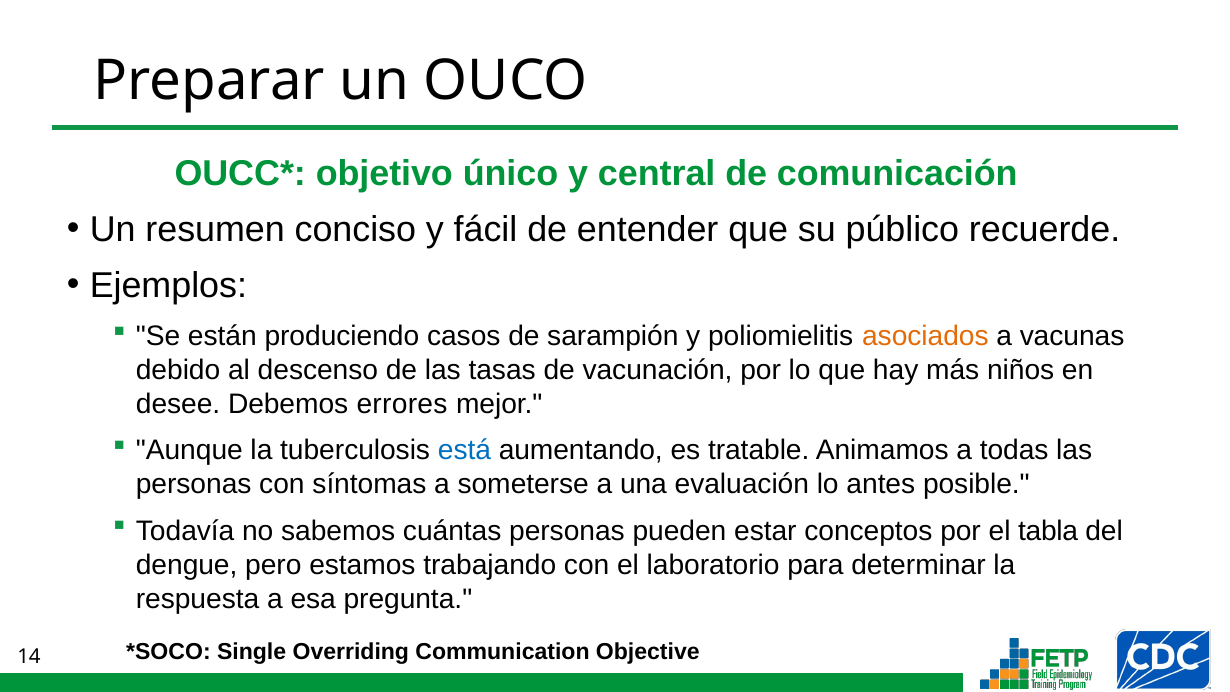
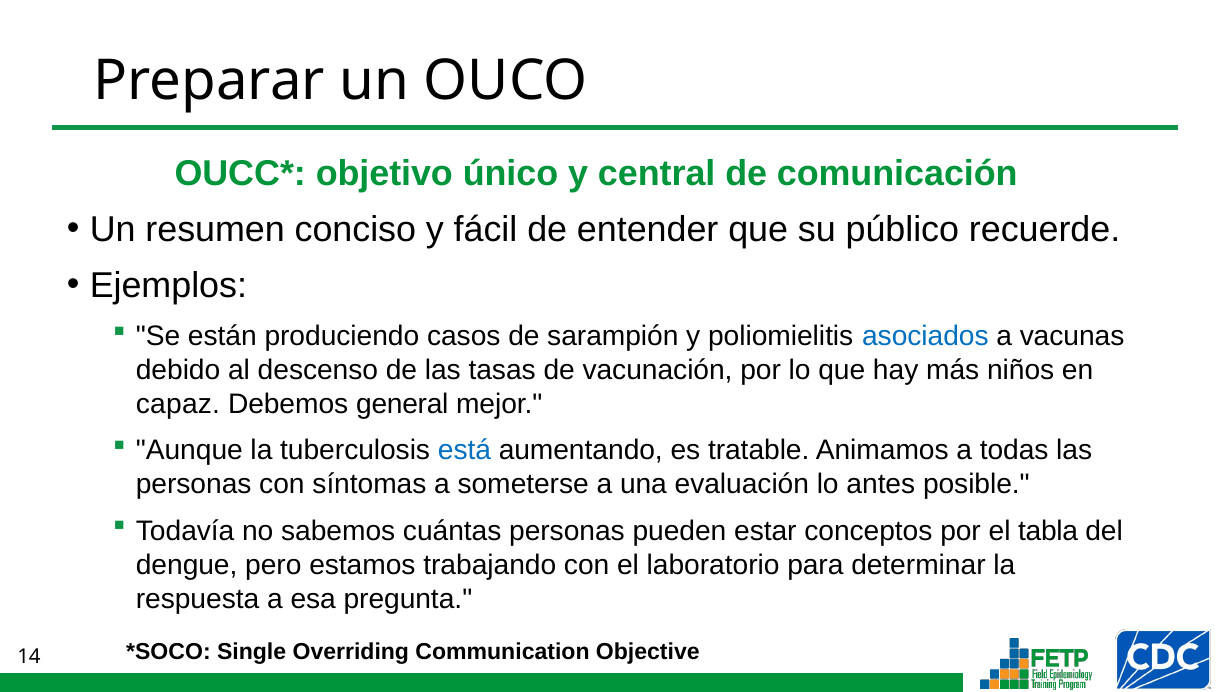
asociados colour: orange -> blue
desee: desee -> capaz
errores: errores -> general
